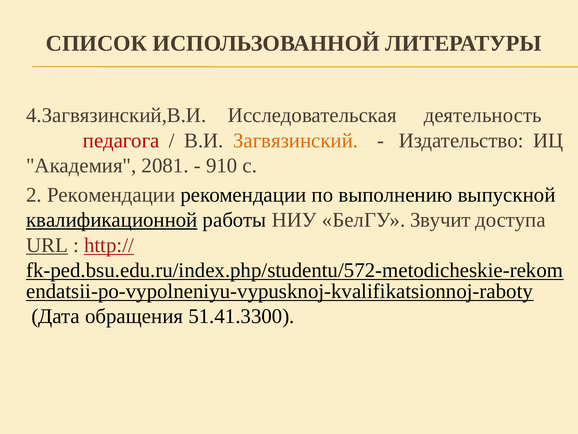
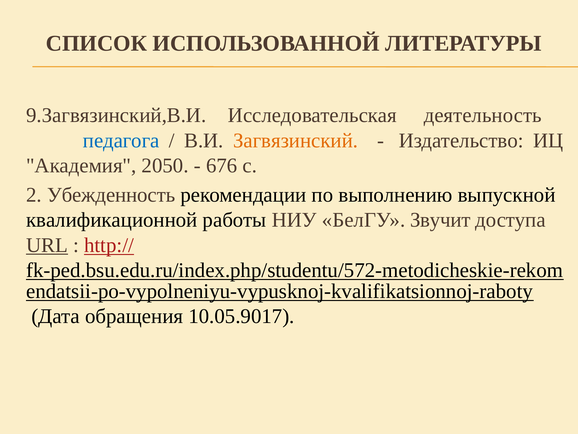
4.Загвязинский,В.И: 4.Загвязинский,В.И -> 9.Загвязинский,В.И
педагога colour: red -> blue
2081: 2081 -> 2050
910: 910 -> 676
2 Рекомендации: Рекомендации -> Убежденность
квалификационной underline: present -> none
51.41.3300: 51.41.3300 -> 10.05.9017
